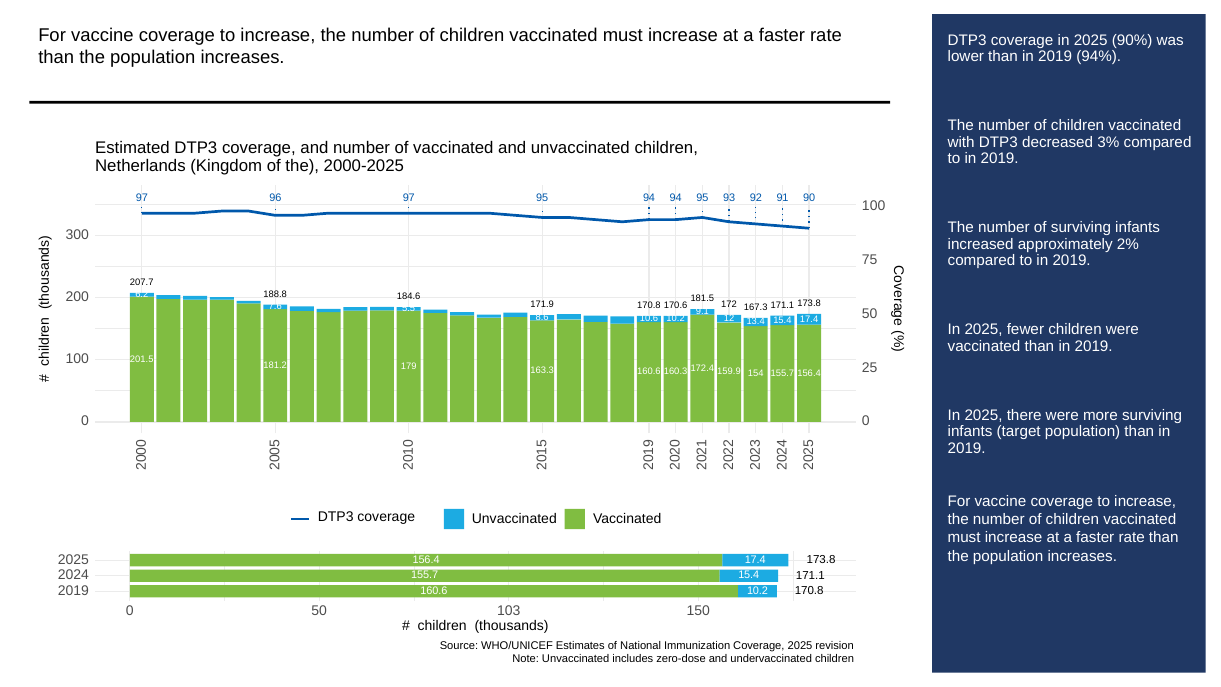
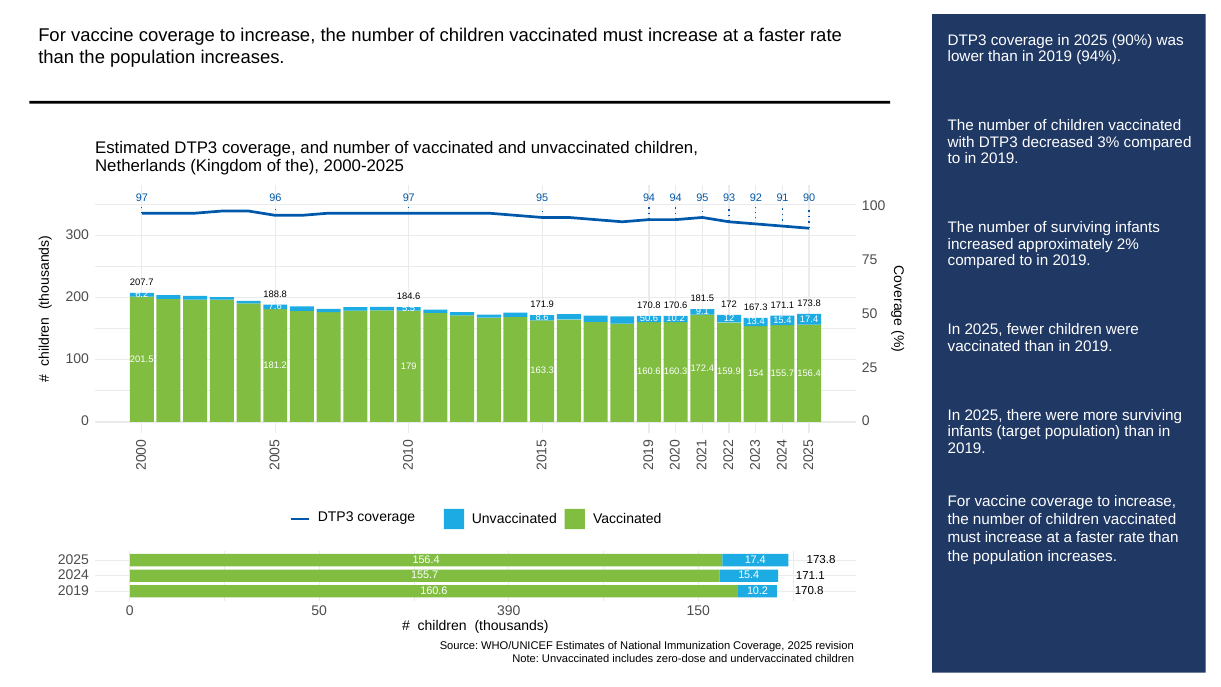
10.6: 10.6 -> 50.6
103: 103 -> 390
